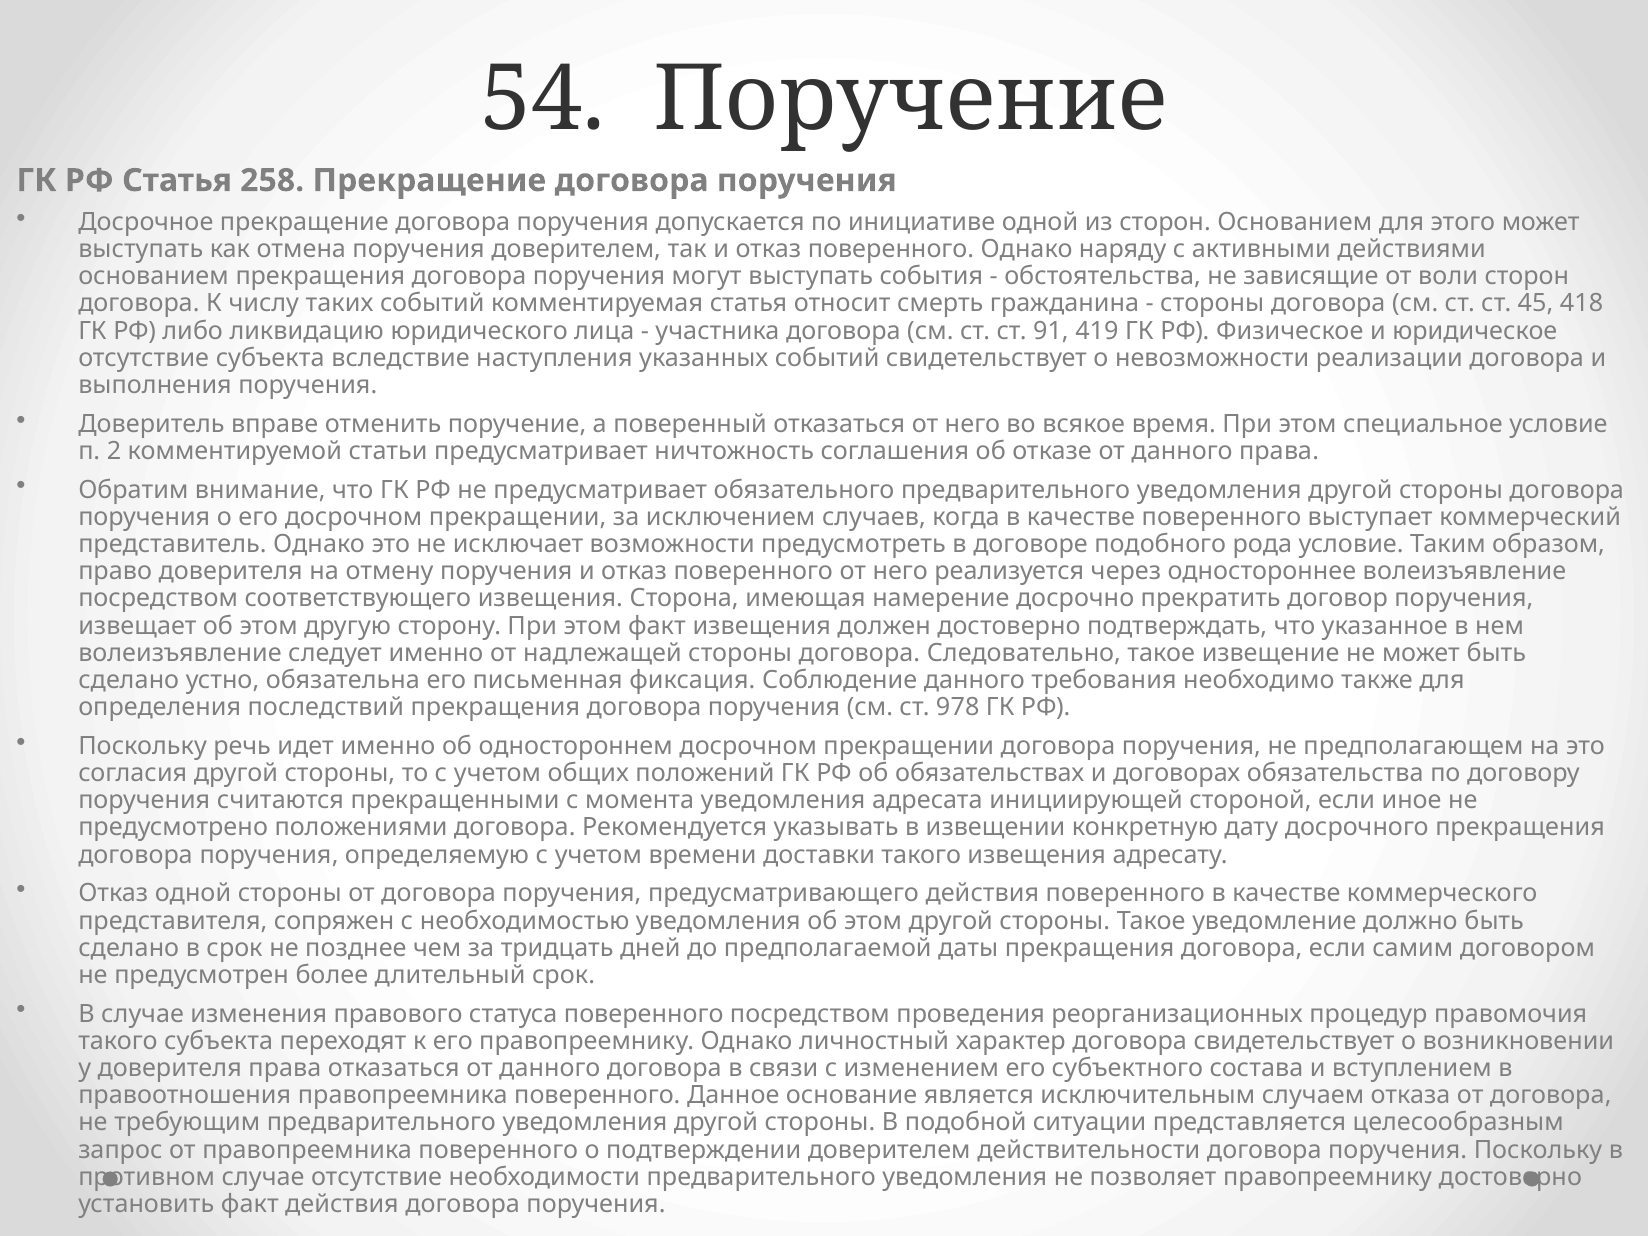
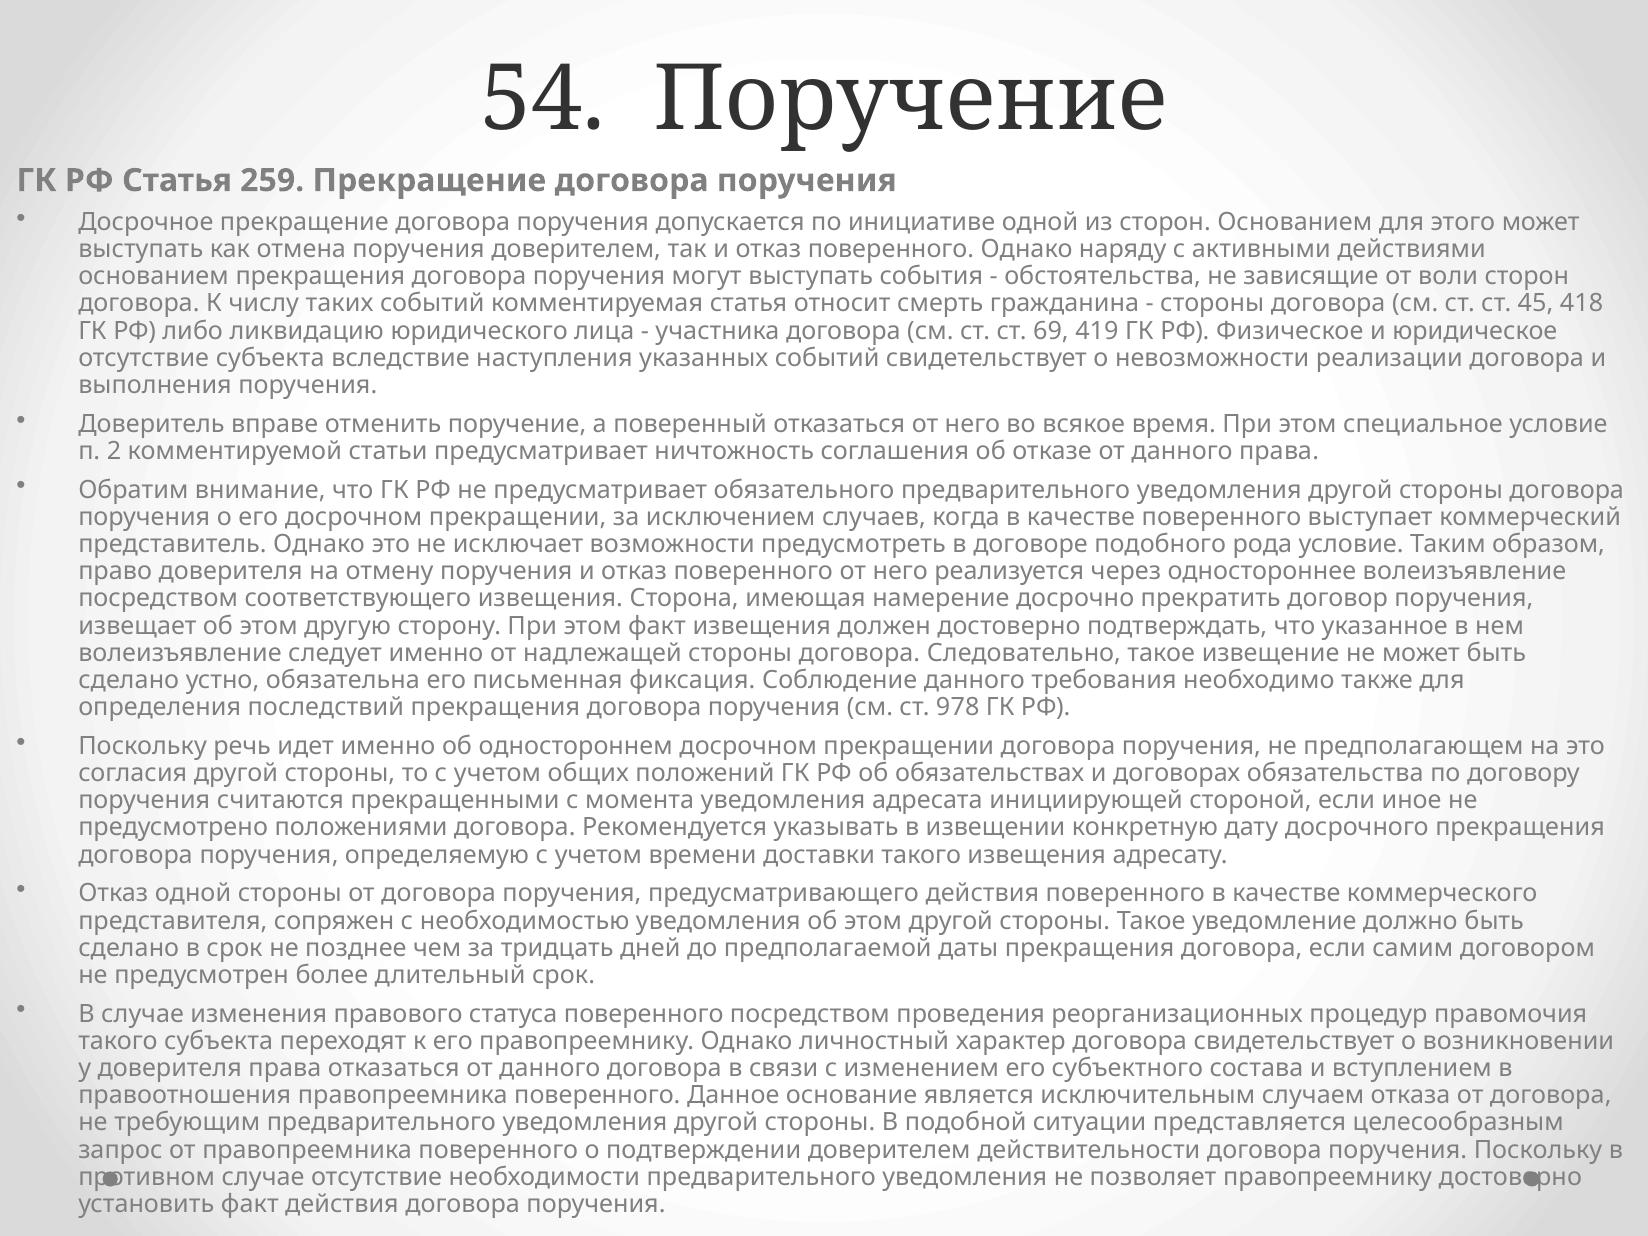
258: 258 -> 259
91: 91 -> 69
